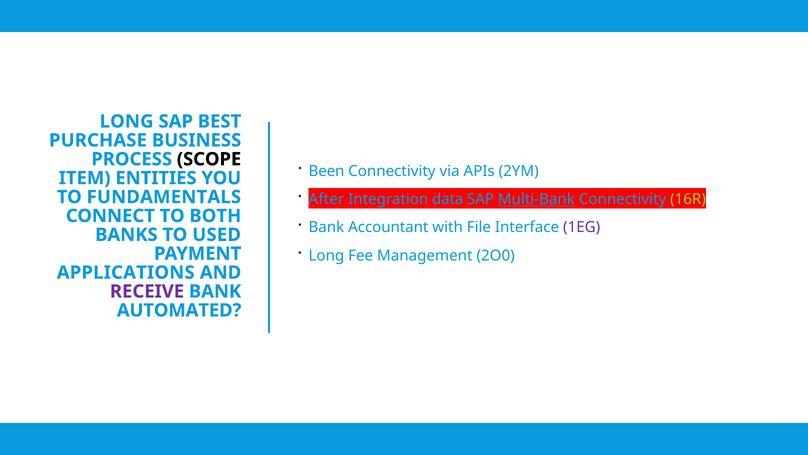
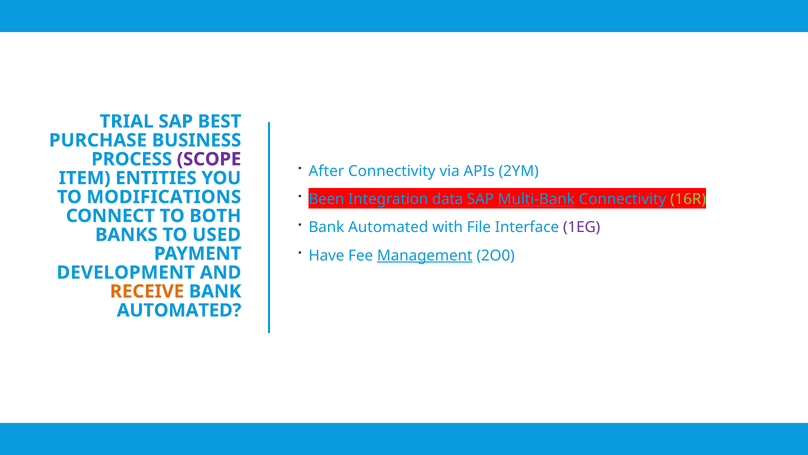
LONG at (127, 121): LONG -> TRIAL
SCOPE colour: black -> purple
Been: Been -> After
After: After -> Been
FUNDAMENTALS: FUNDAMENTALS -> MODIFICATIONS
Accountant at (388, 227): Accountant -> Automated
Long at (326, 255): Long -> Have
Management underline: none -> present
APPLICATIONS: APPLICATIONS -> DEVELOPMENT
RECEIVE colour: purple -> orange
